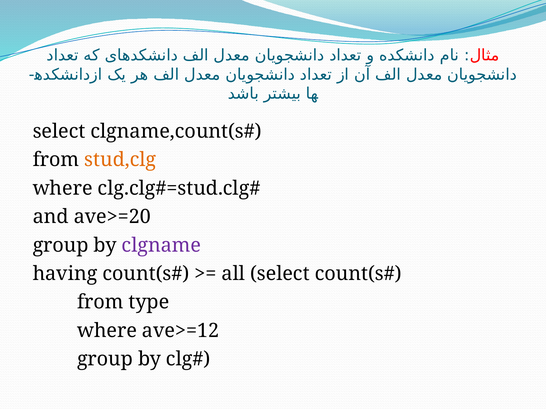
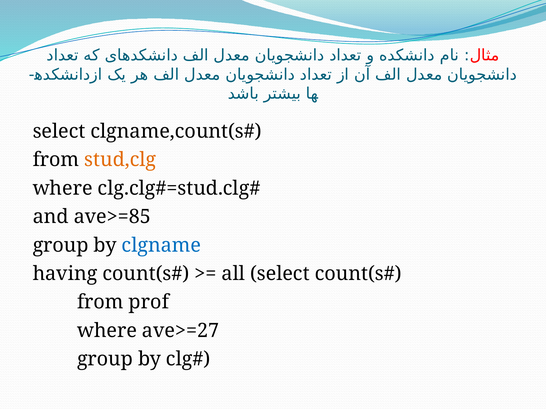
ave>=20: ave>=20 -> ave>=85
clgname colour: purple -> blue
type: type -> prof
ave>=12: ave>=12 -> ave>=27
